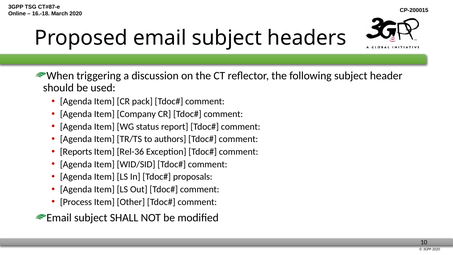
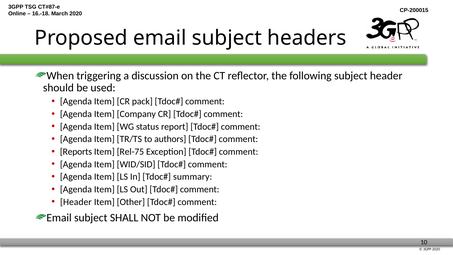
Rel-36: Rel-36 -> Rel-75
proposals: proposals -> summary
Process at (76, 202): Process -> Header
